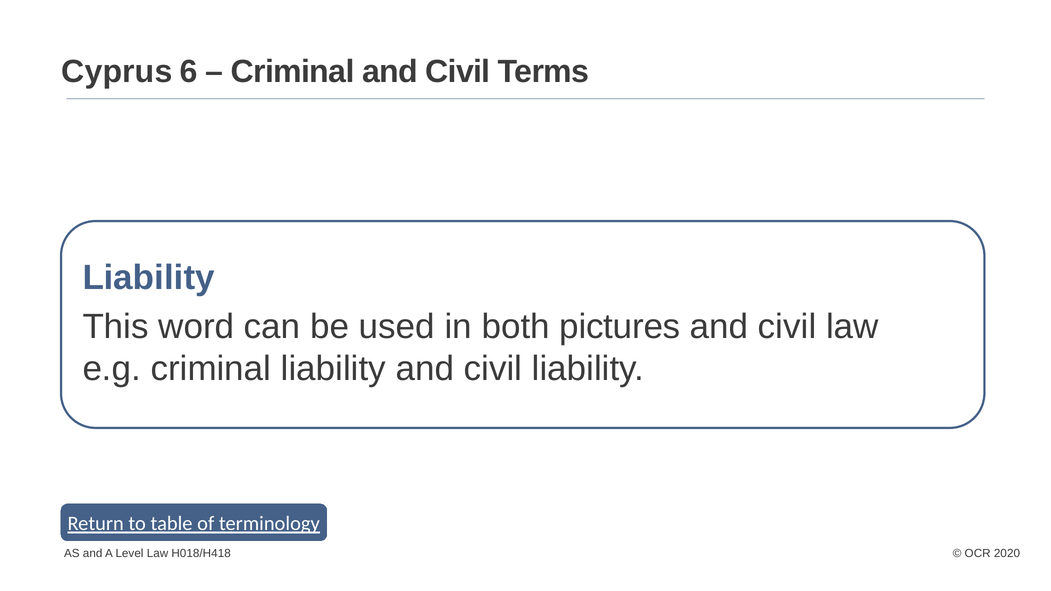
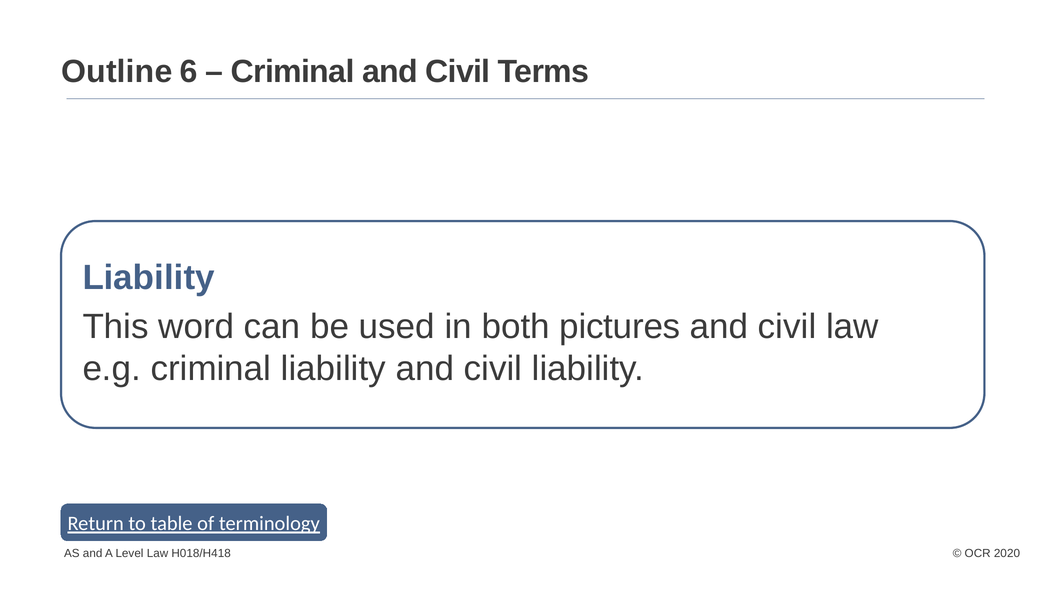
Cyprus: Cyprus -> Outline
